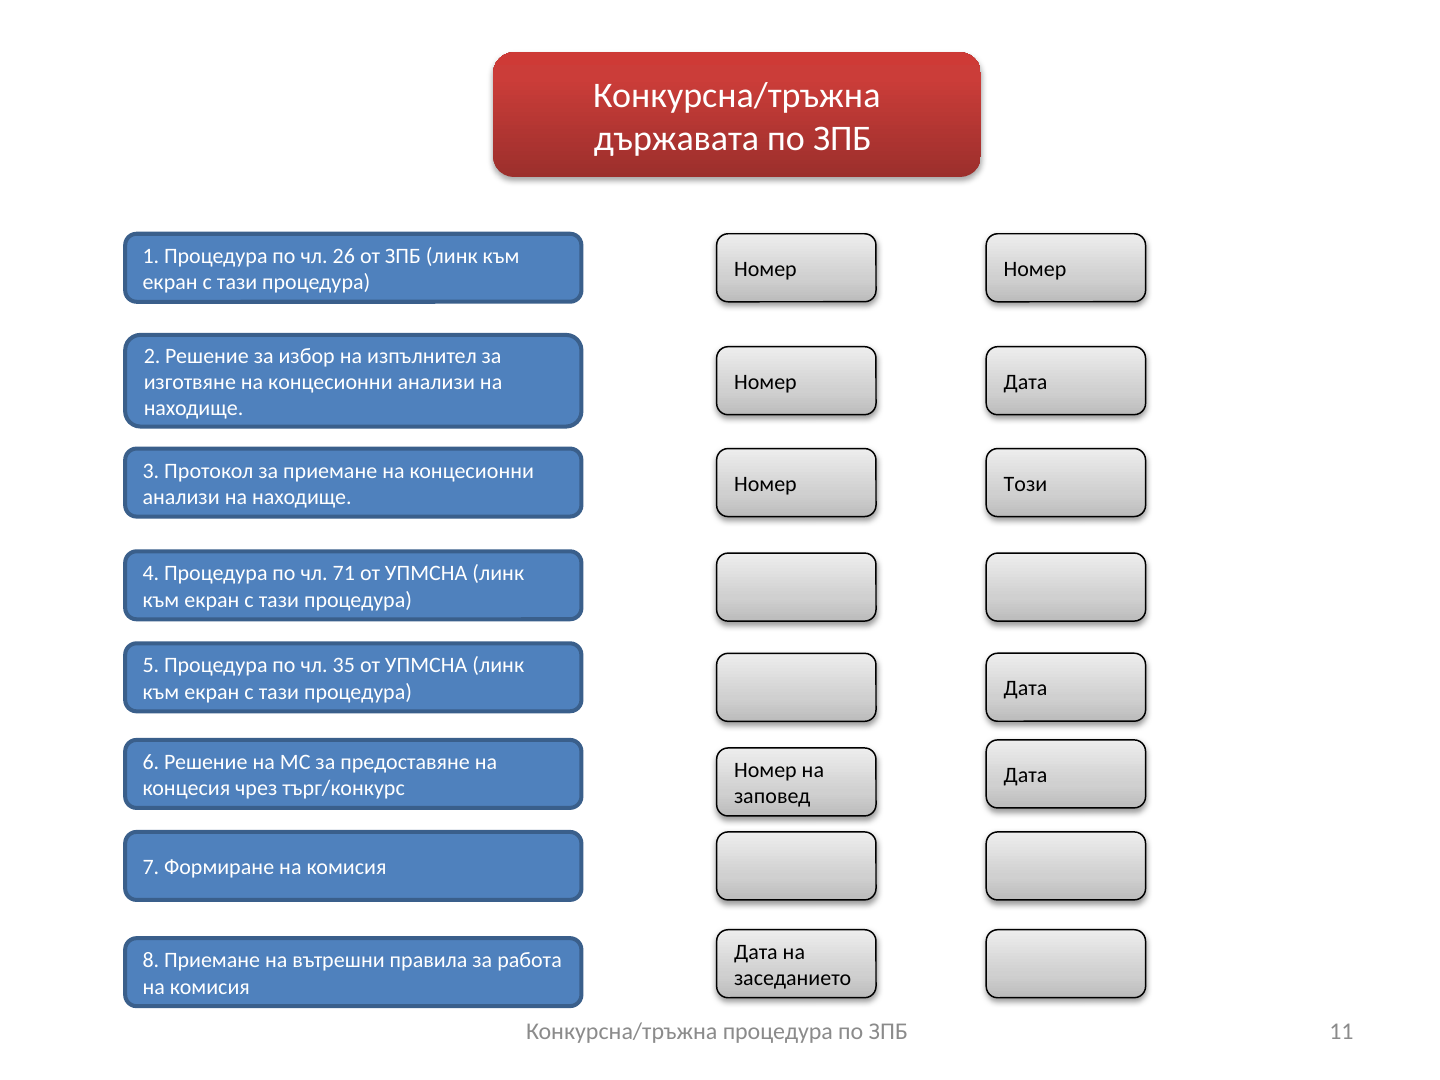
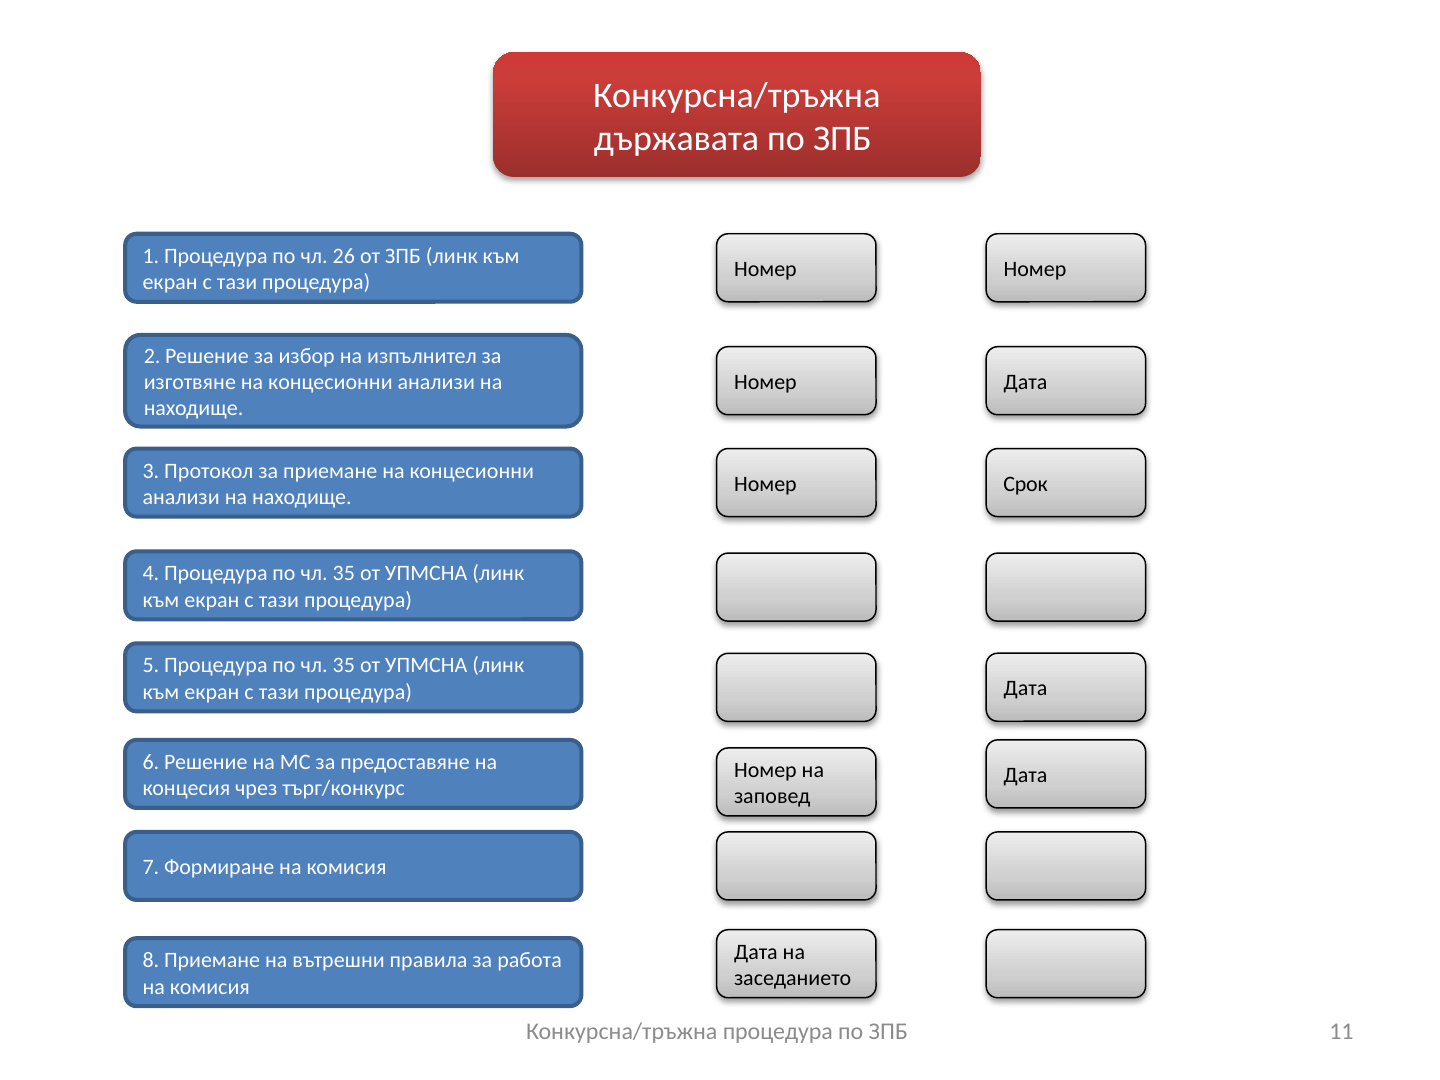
Този: Този -> Срок
71 at (344, 574): 71 -> 35
